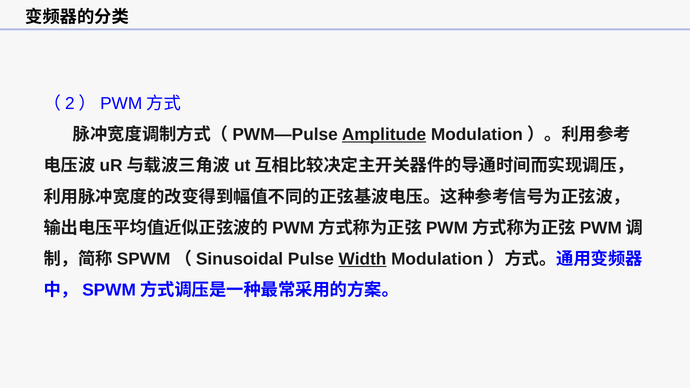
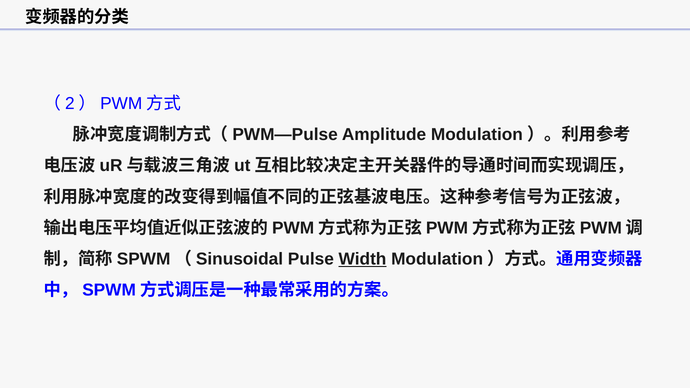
Amplitude underline: present -> none
